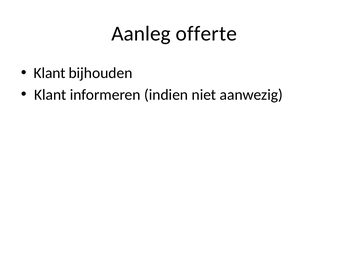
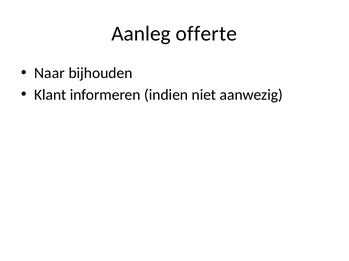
Klant at (50, 73): Klant -> Naar
